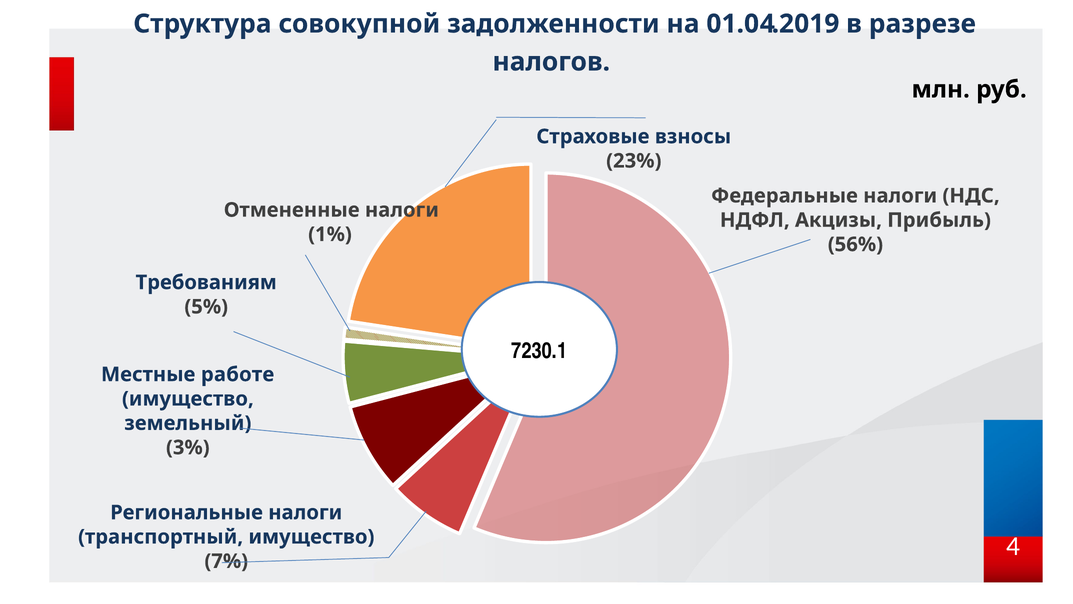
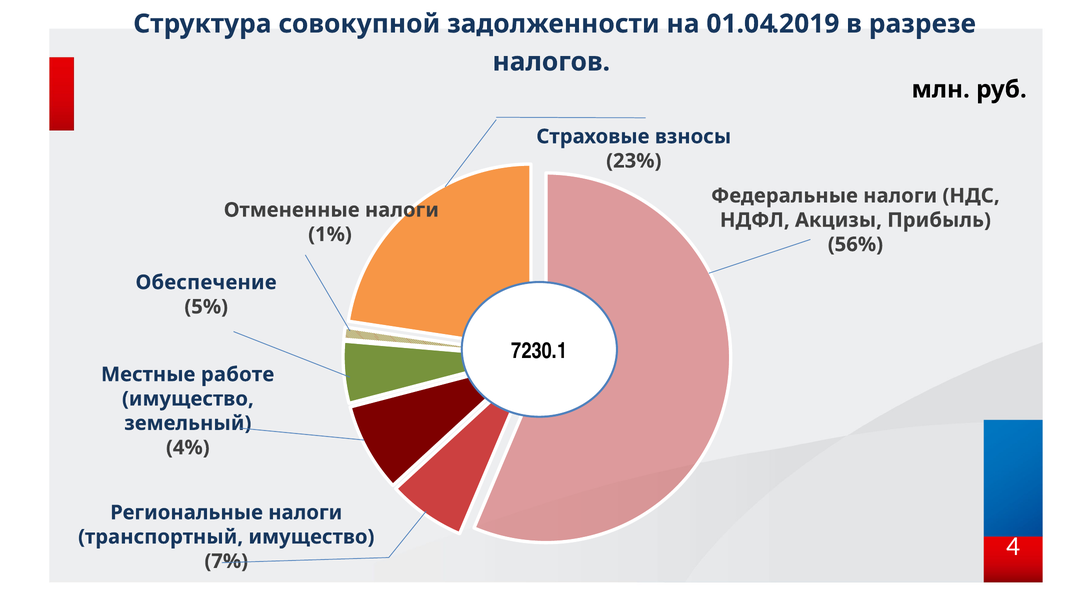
Требованиям: Требованиям -> Обеспечение
3%: 3% -> 4%
